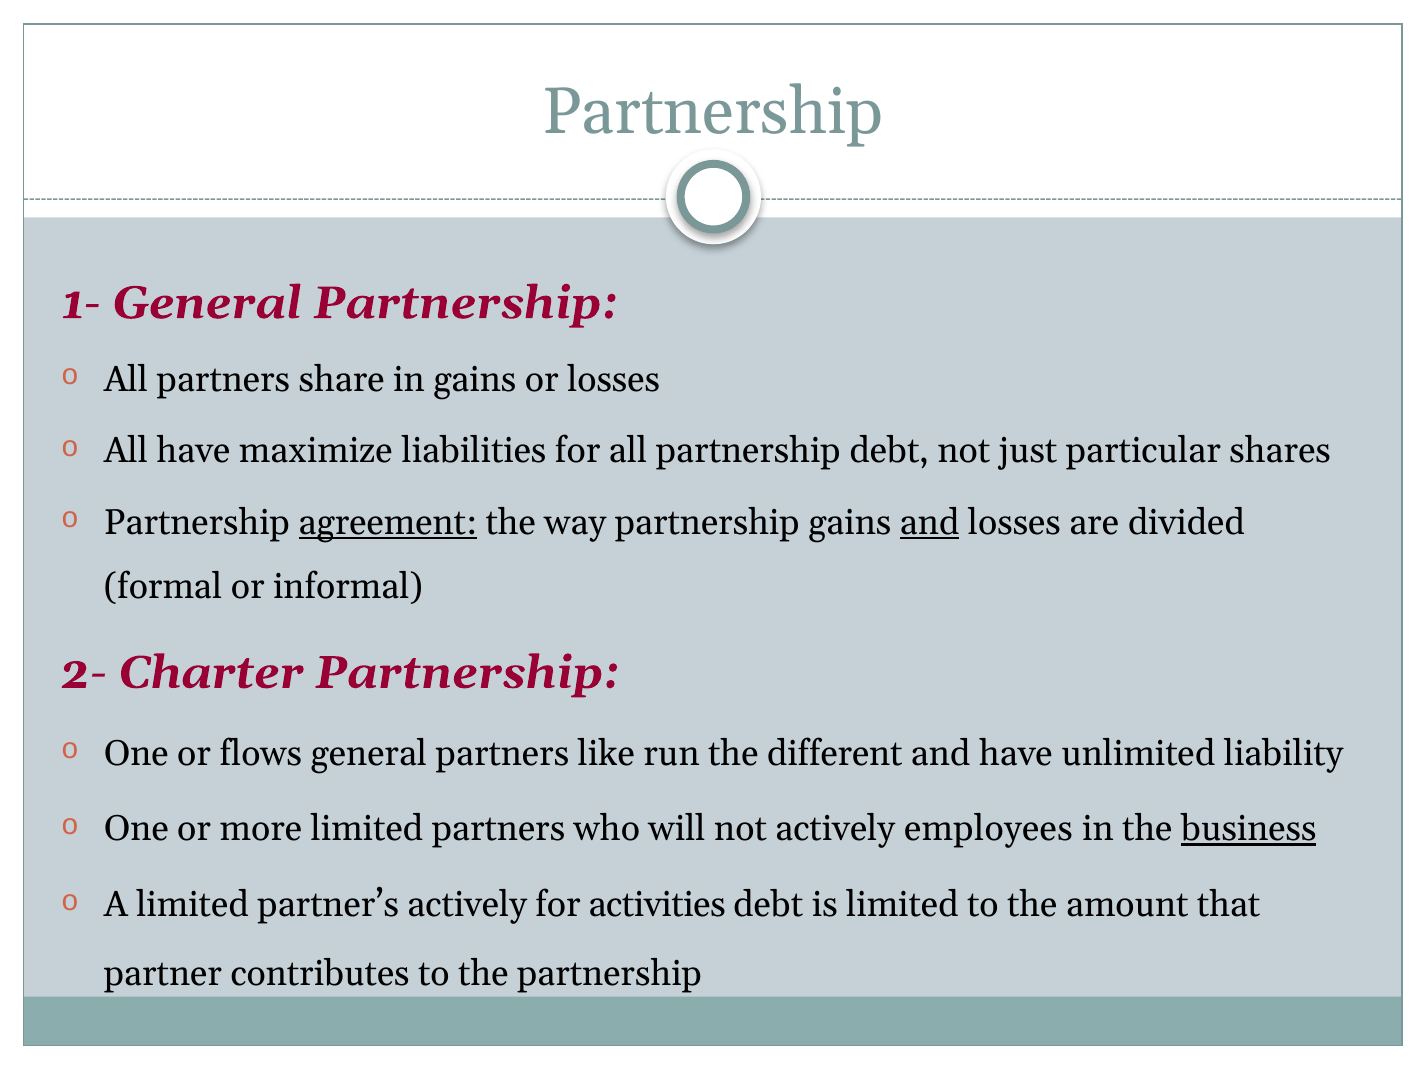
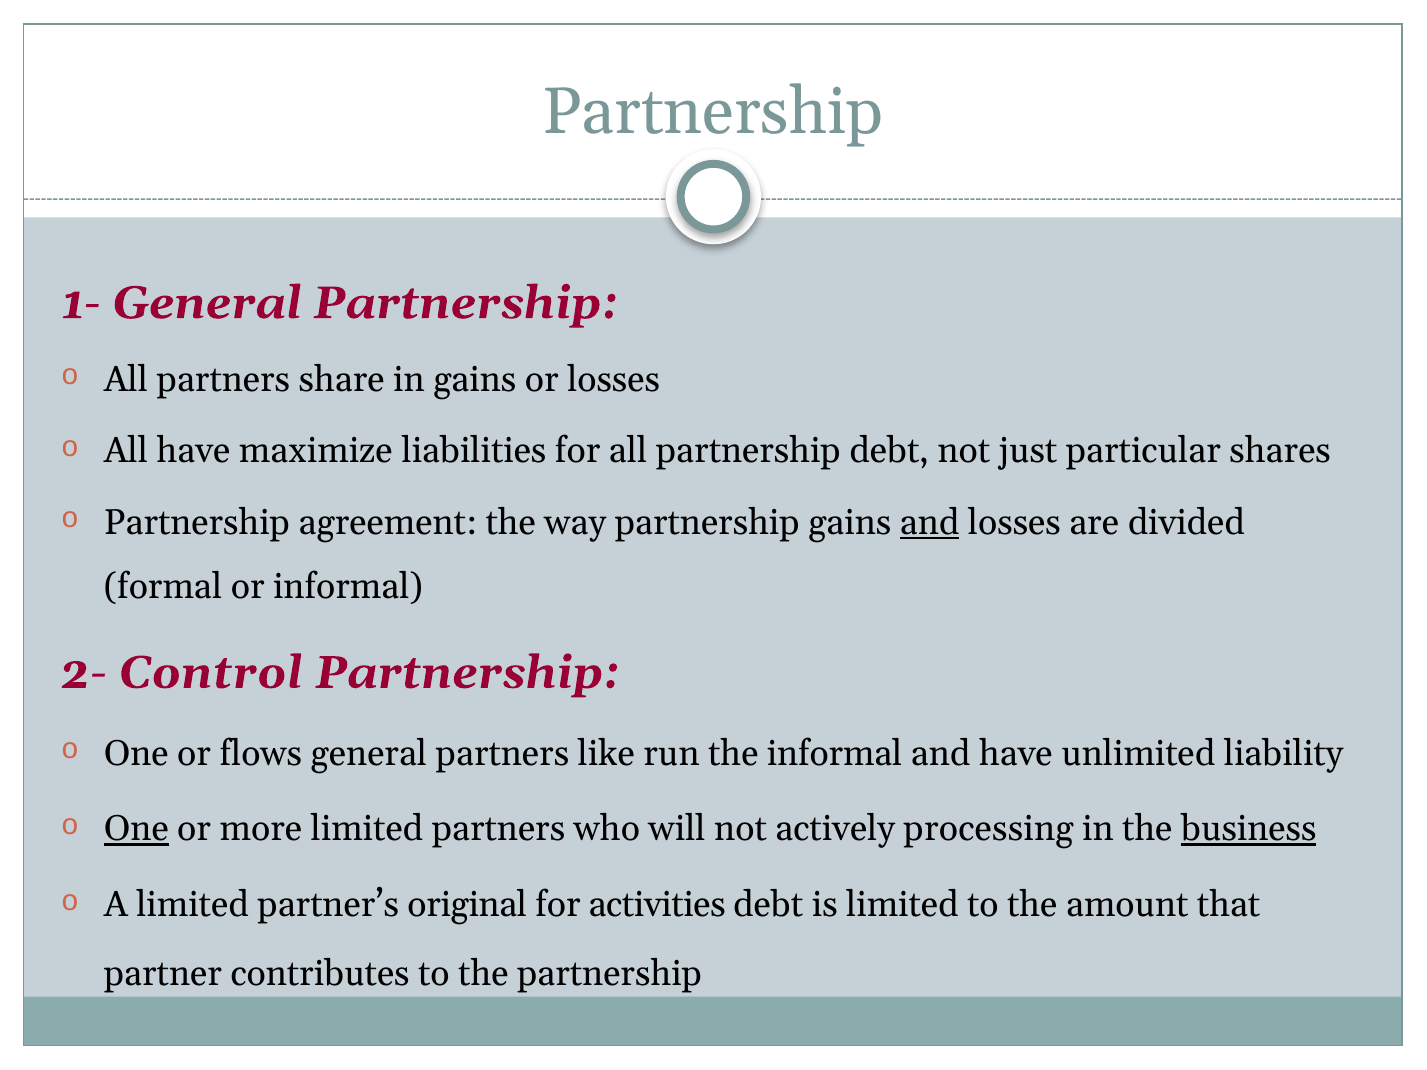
agreement underline: present -> none
Charter: Charter -> Control
the different: different -> informal
One at (136, 829) underline: none -> present
employees: employees -> processing
partner’s actively: actively -> original
